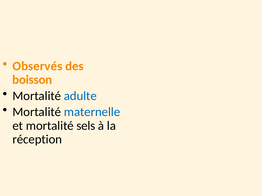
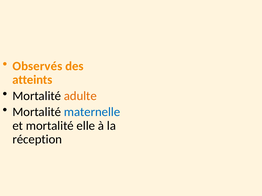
boisson: boisson -> atteints
adulte colour: blue -> orange
sels: sels -> elle
